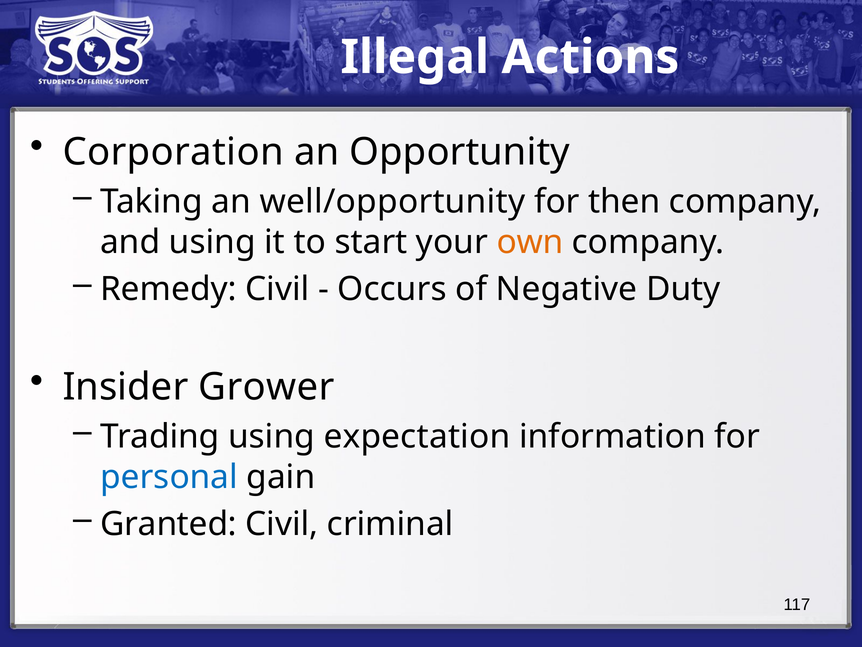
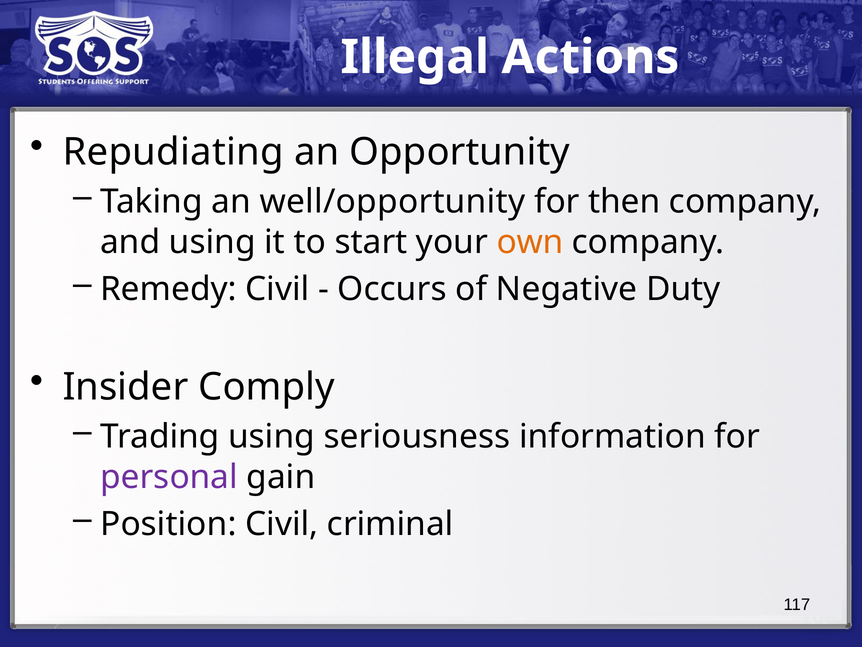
Corporation: Corporation -> Repudiating
Grower: Grower -> Comply
expectation: expectation -> seriousness
personal colour: blue -> purple
Granted: Granted -> Position
